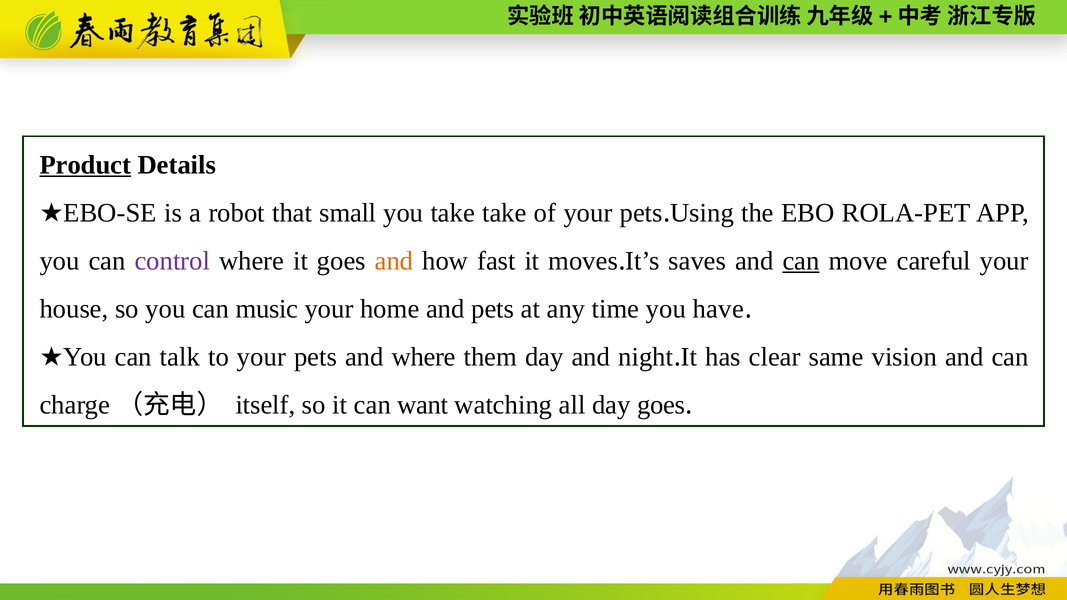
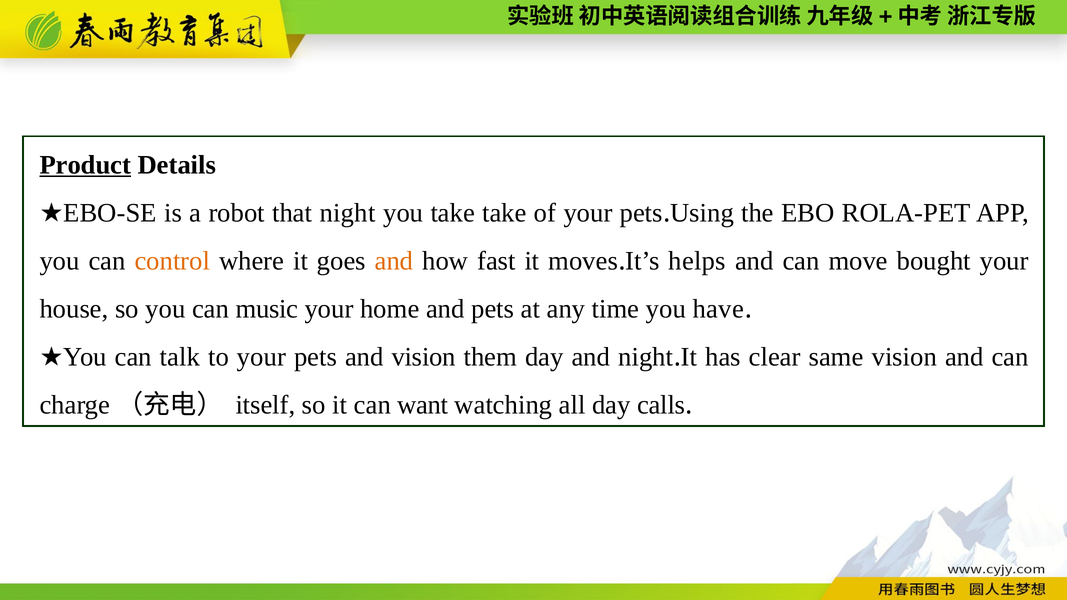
that small: small -> night
control colour: purple -> orange
saves: saves -> helps
can at (801, 261) underline: present -> none
careful: careful -> bought
and where: where -> vision
day goes: goes -> calls
